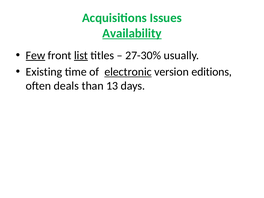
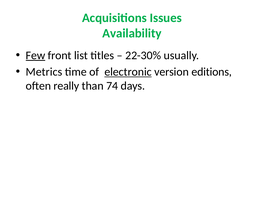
Availability underline: present -> none
list underline: present -> none
27-30%: 27-30% -> 22-30%
Existing: Existing -> Metrics
deals: deals -> really
13: 13 -> 74
